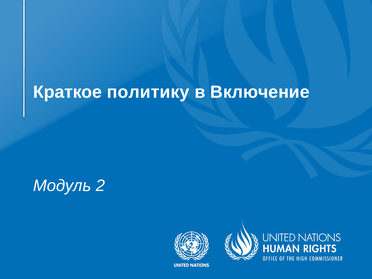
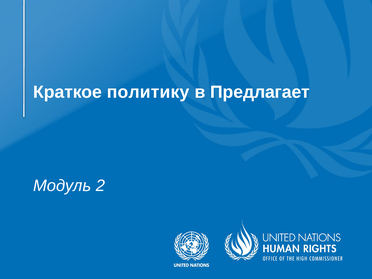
Включение: Включение -> Предлагает
